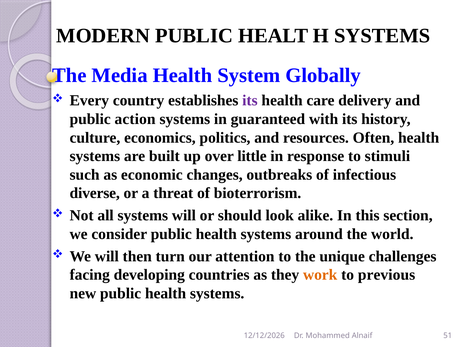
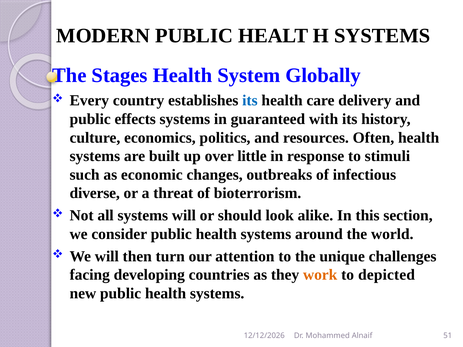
Media: Media -> Stages
its at (250, 101) colour: purple -> blue
action: action -> effects
previous: previous -> depicted
